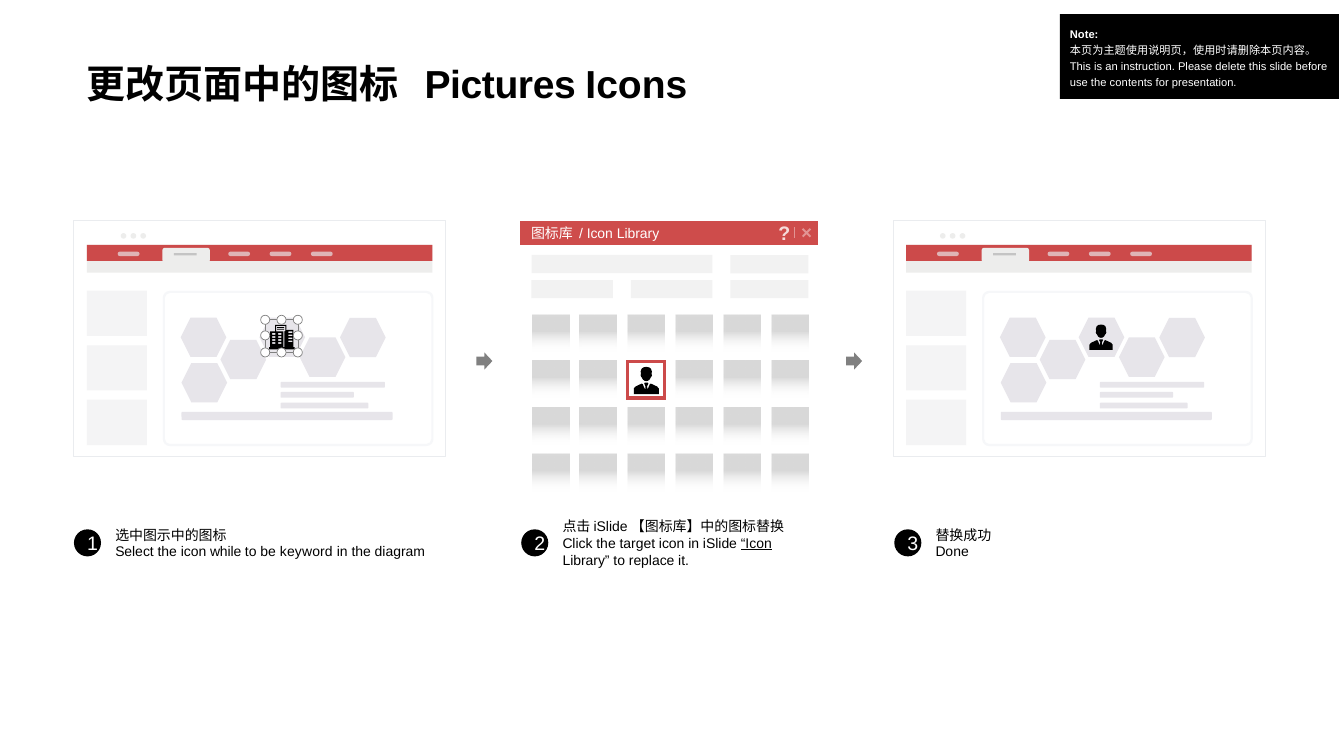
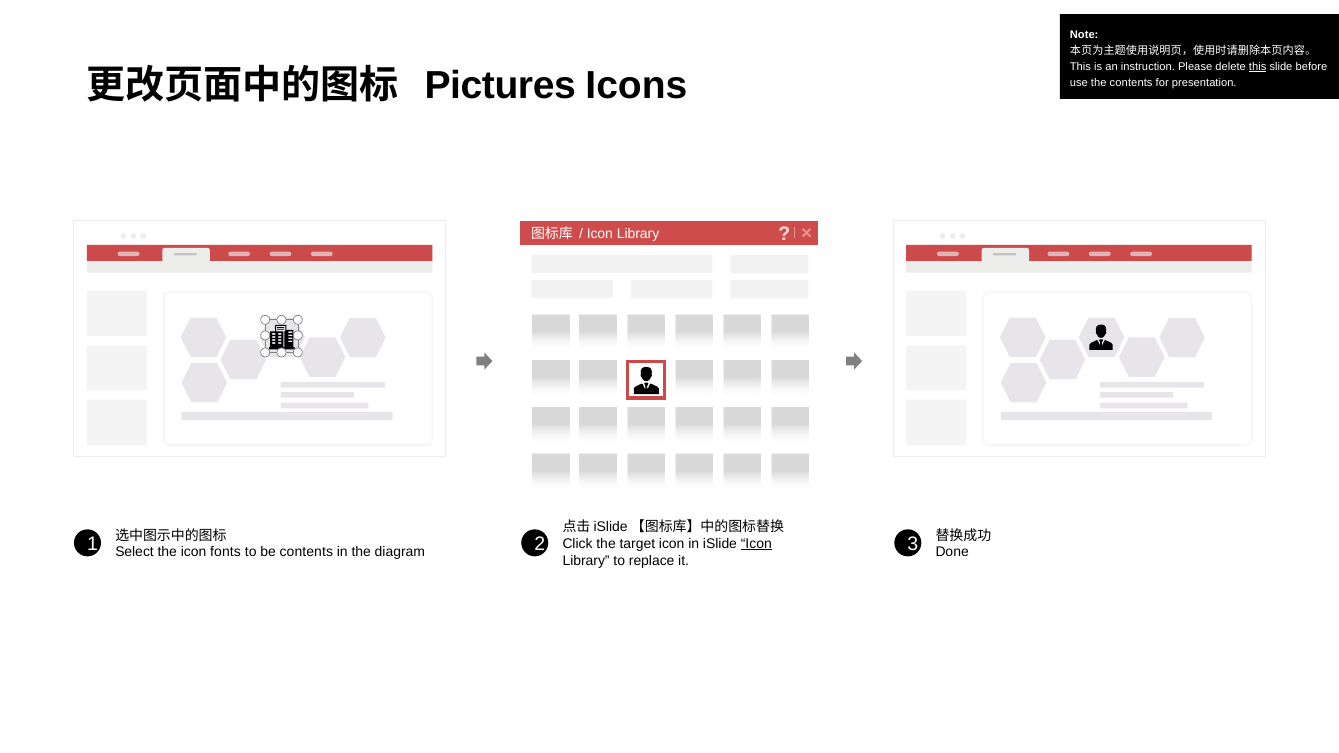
this at (1258, 67) underline: none -> present
while: while -> fonts
be keyword: keyword -> contents
